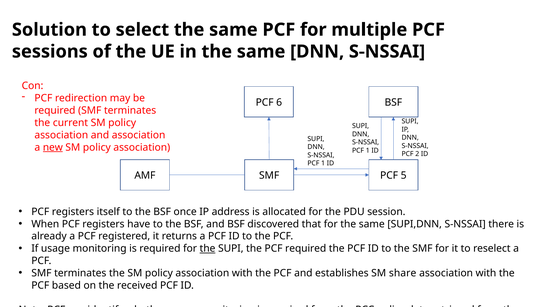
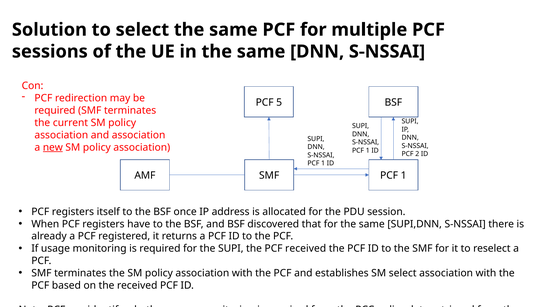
6: 6 -> 5
AMF PCF 5: 5 -> 1
the at (208, 248) underline: present -> none
PCF required: required -> received
SM share: share -> select
